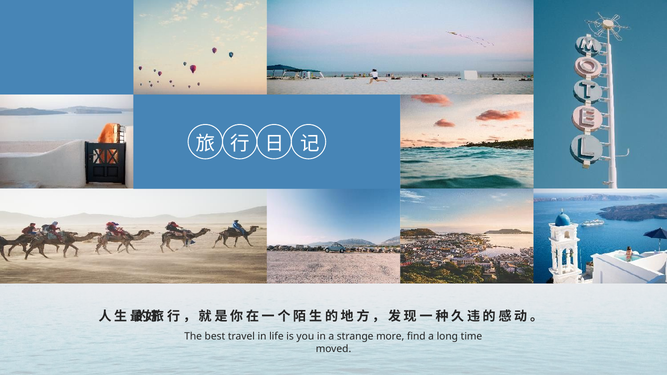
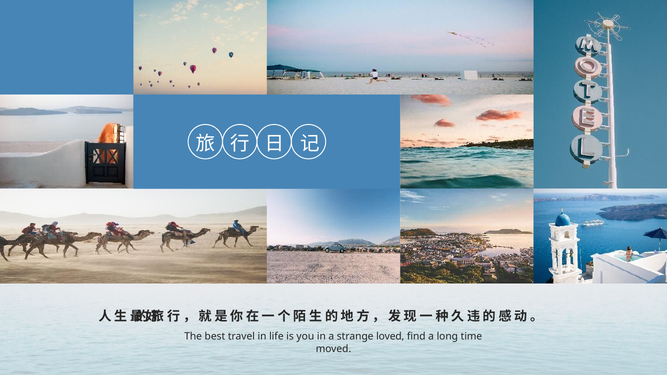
more: more -> loved
